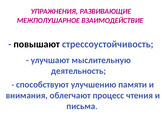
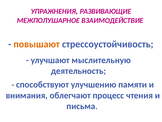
повышают colour: black -> orange
